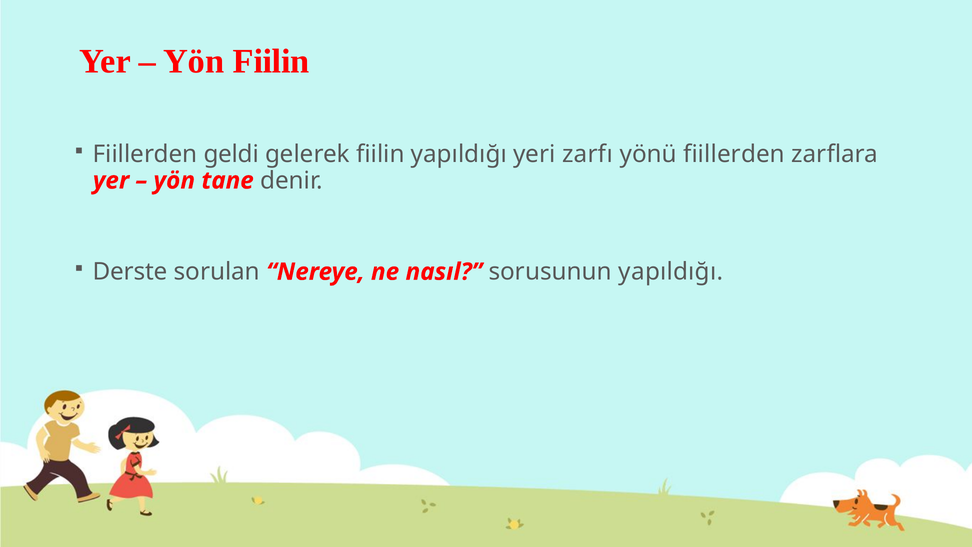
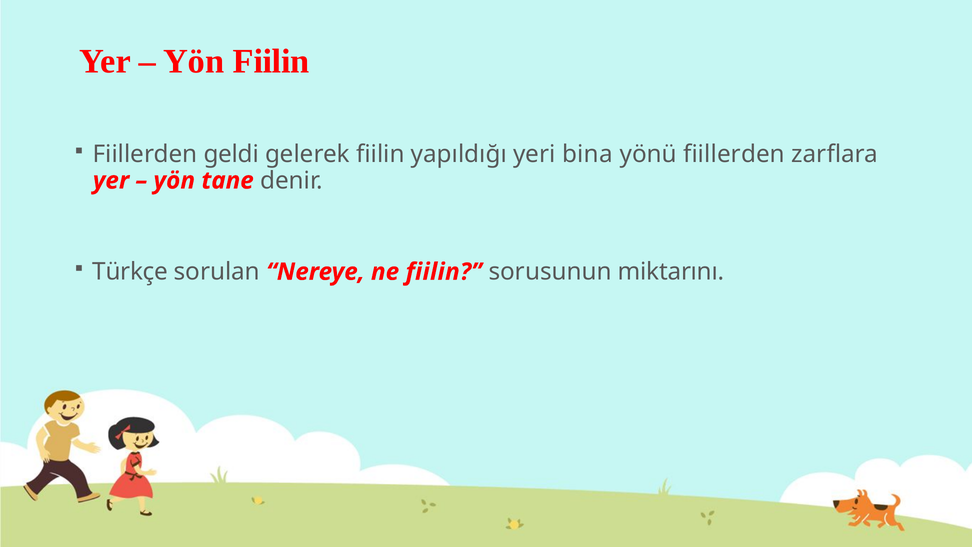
zarfı: zarfı -> bina
Derste: Derste -> Türkçe
ne nasıl: nasıl -> fiilin
sorusunun yapıldığı: yapıldığı -> miktarını
